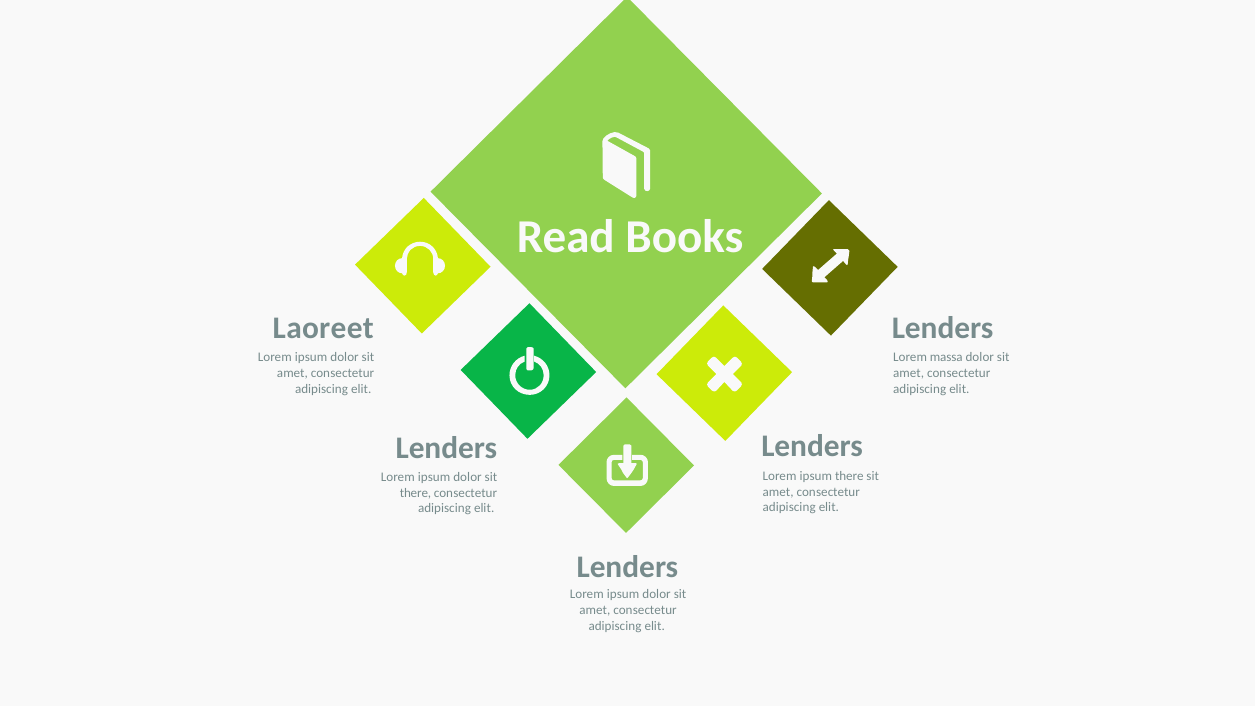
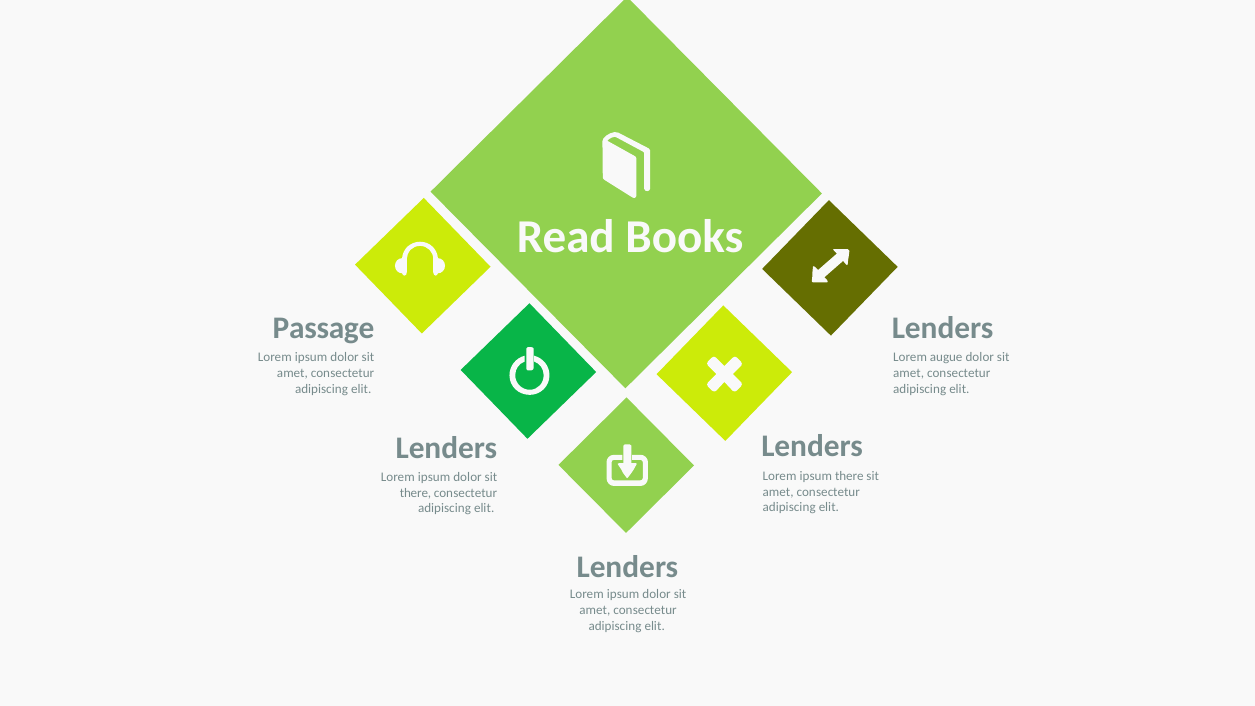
Laoreet: Laoreet -> Passage
massa: massa -> augue
